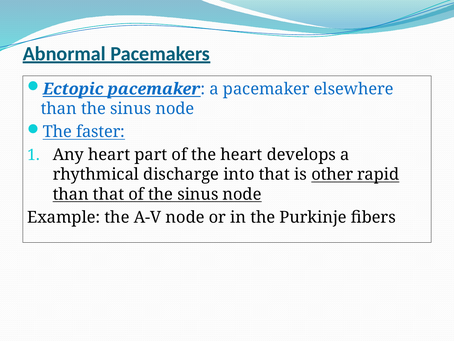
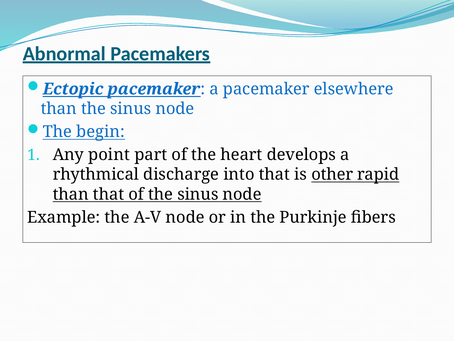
faster: faster -> begin
Any heart: heart -> point
